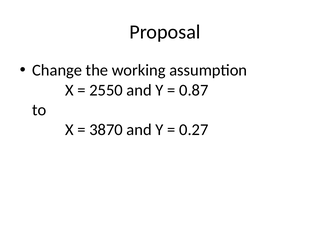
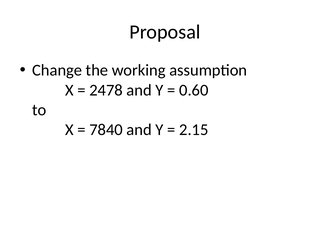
2550: 2550 -> 2478
0.87: 0.87 -> 0.60
3870: 3870 -> 7840
0.27: 0.27 -> 2.15
